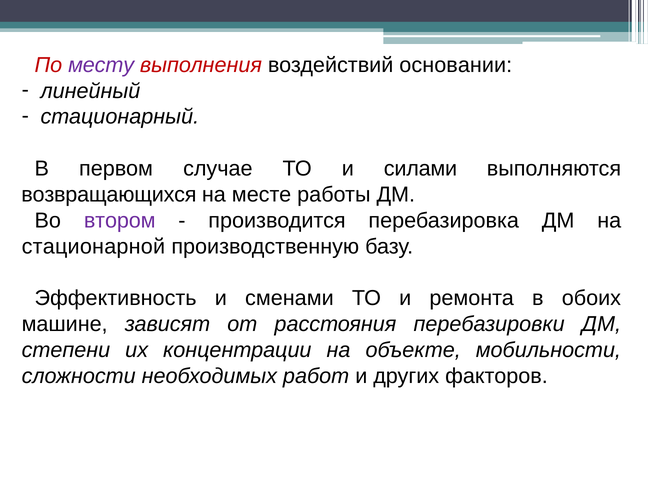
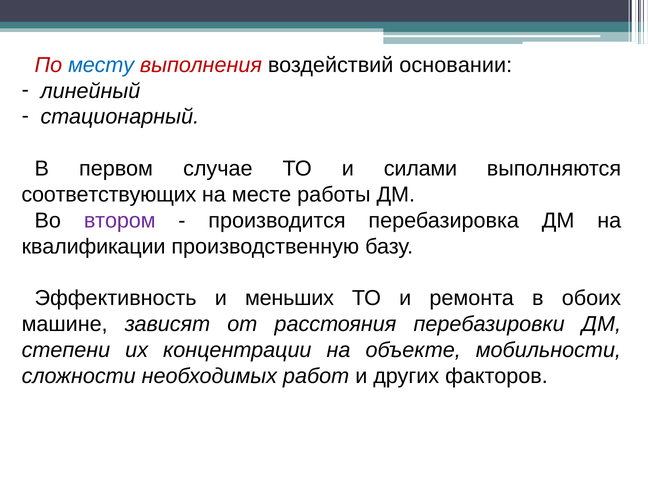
месту colour: purple -> blue
возвращающихся: возвращающихся -> соответствующих
стационарной: стационарной -> квалификации
сменами: сменами -> меньших
